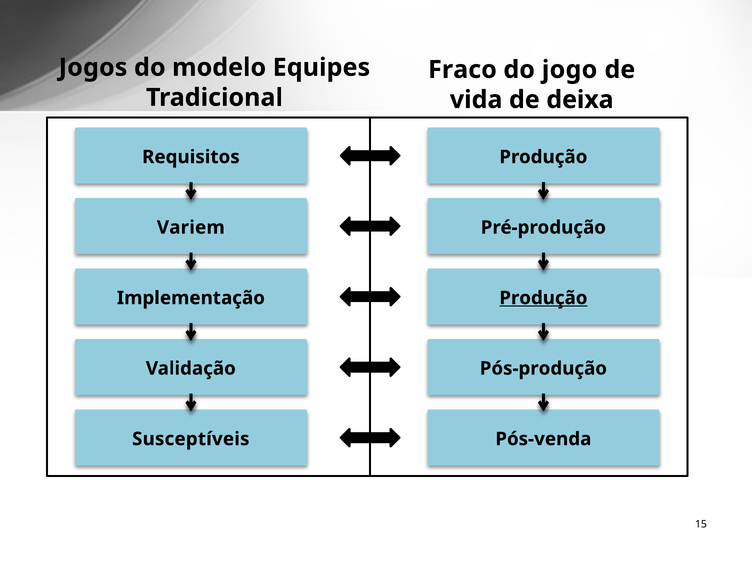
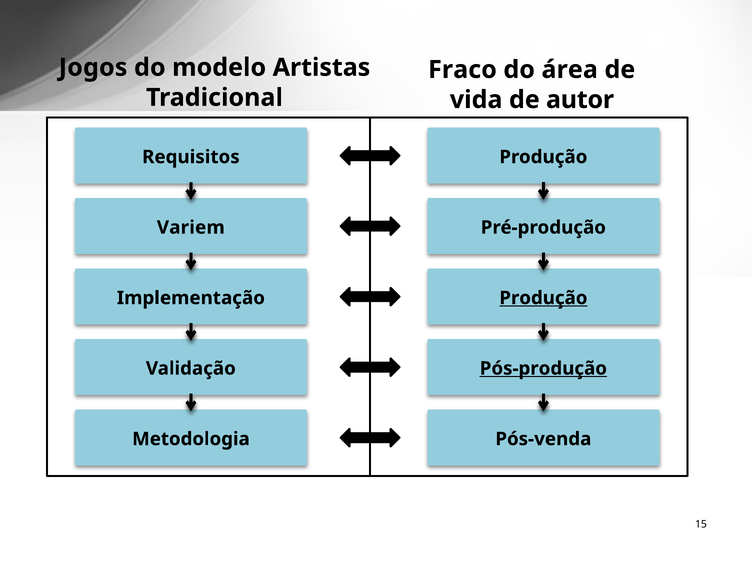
Equipes: Equipes -> Artistas
jogo: jogo -> área
deixa: deixa -> autor
Pós-produção underline: none -> present
Susceptíveis: Susceptíveis -> Metodologia
